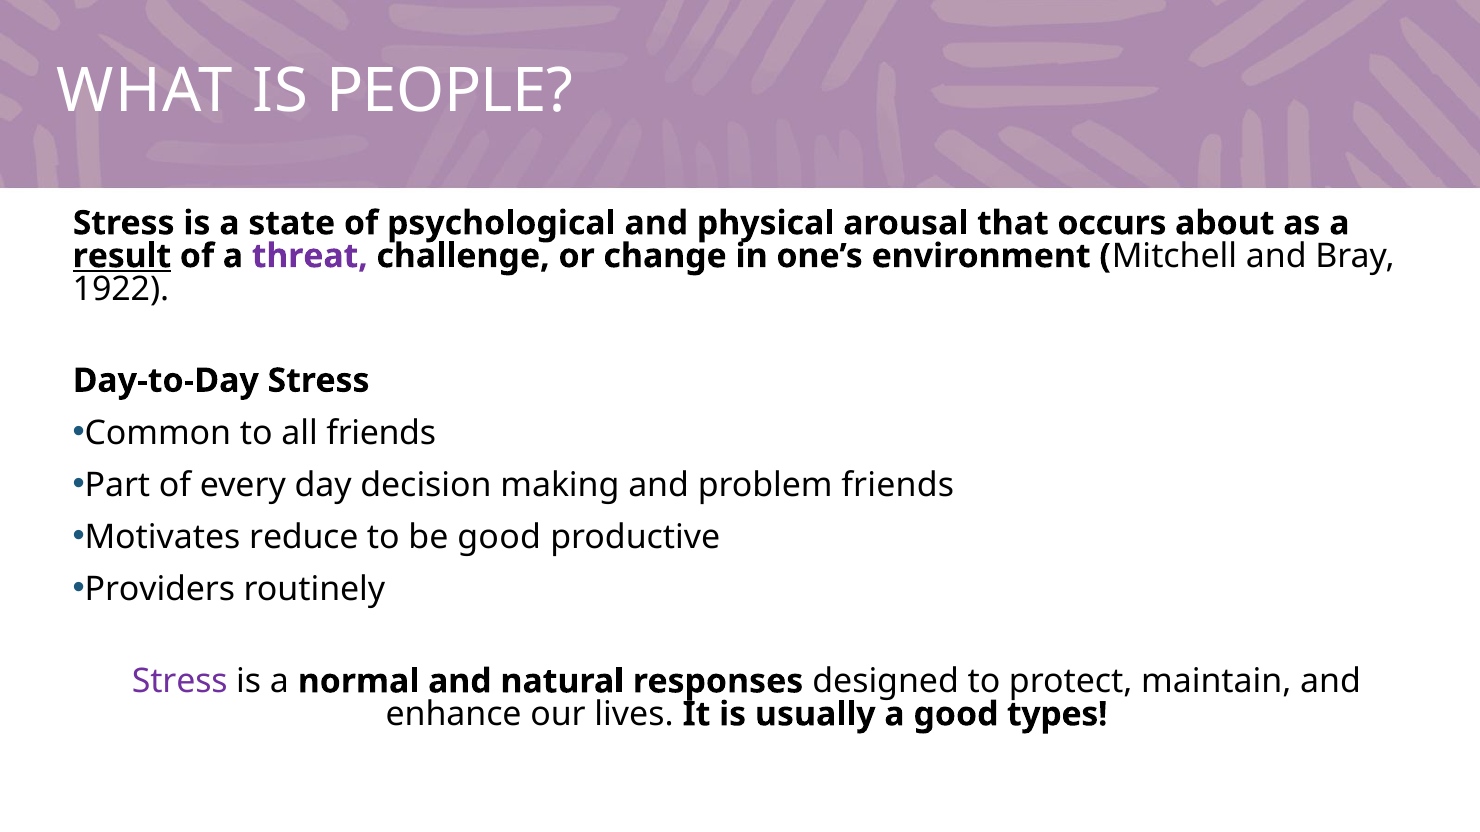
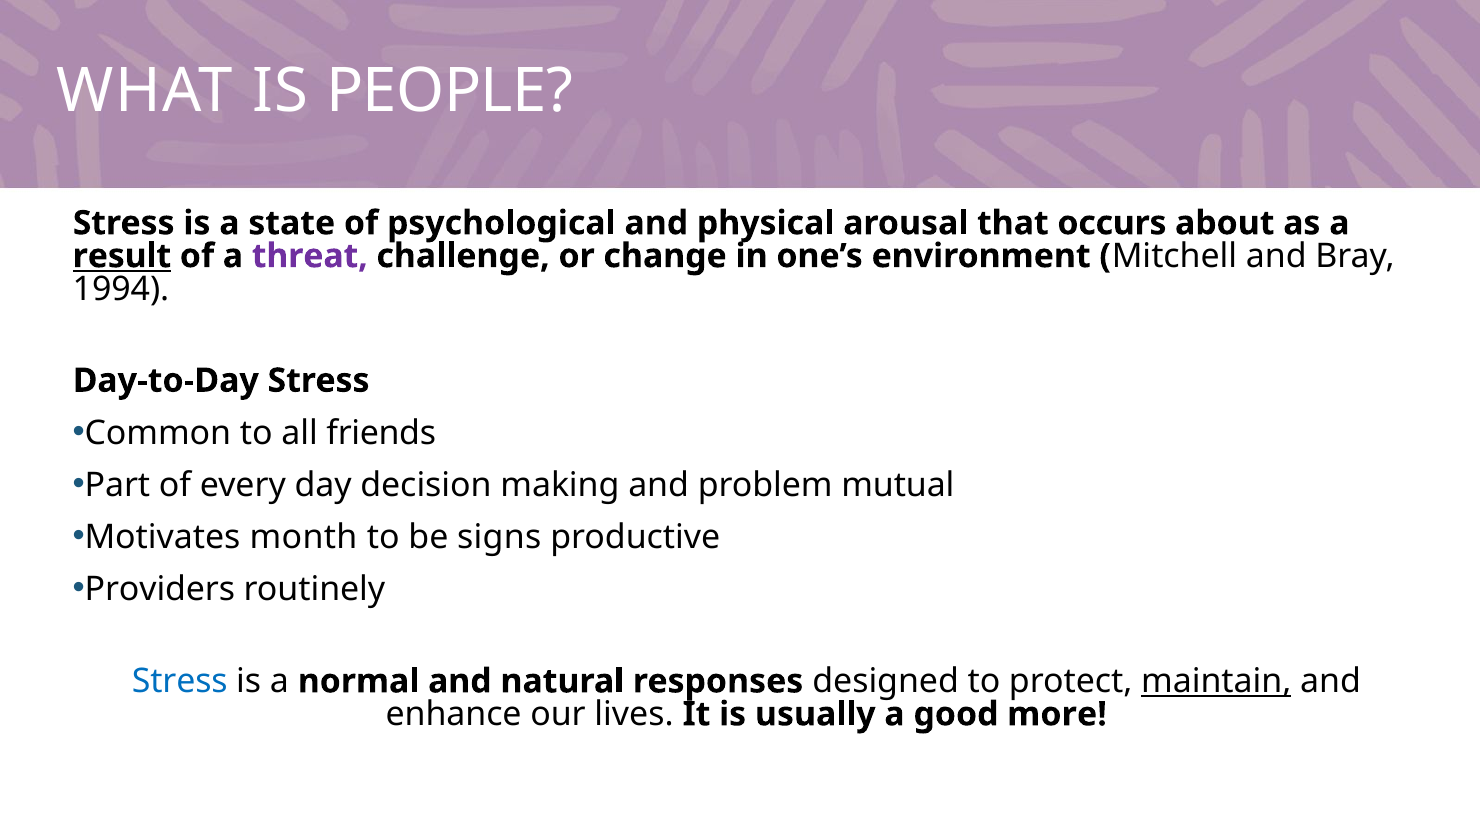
1922: 1922 -> 1994
problem friends: friends -> mutual
reduce: reduce -> month
be good: good -> signs
Stress at (180, 682) colour: purple -> blue
maintain underline: none -> present
types: types -> more
